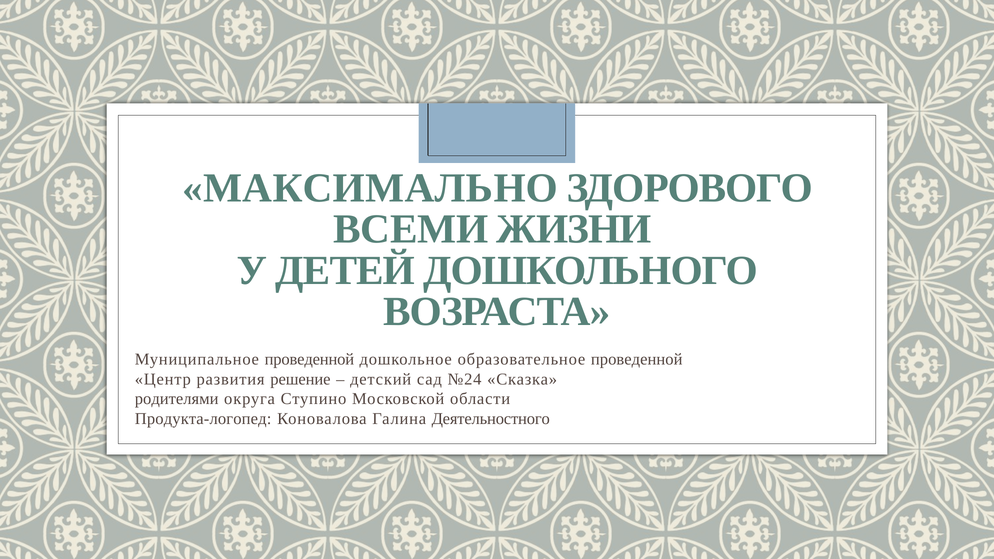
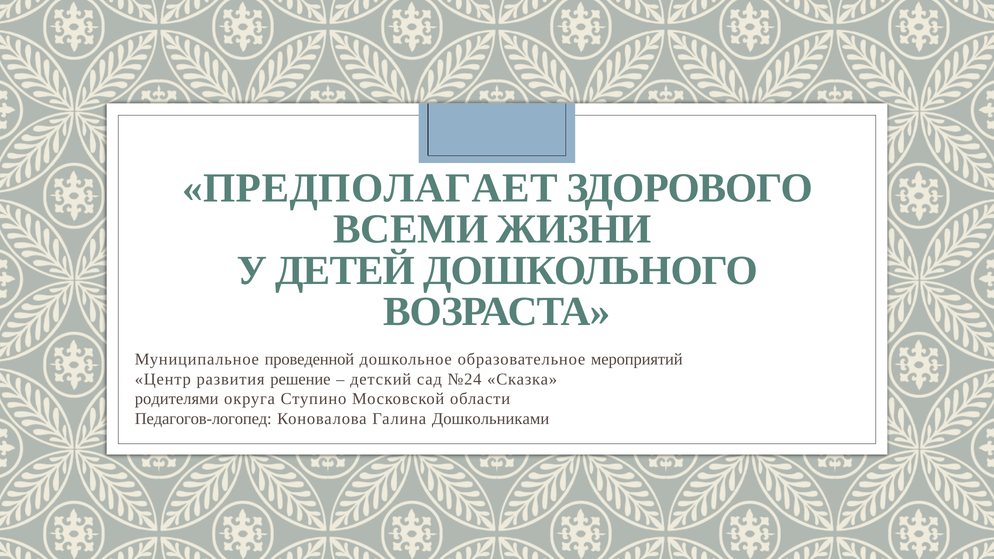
МАКСИМАЛЬНО: МАКСИМАЛЬНО -> ПРЕДПОЛАГАЕТ
образовательное проведенной: проведенной -> мероприятий
Продукта-логопед: Продукта-логопед -> Педагогов-логопед
Деятельностного: Деятельностного -> Дошкольниками
